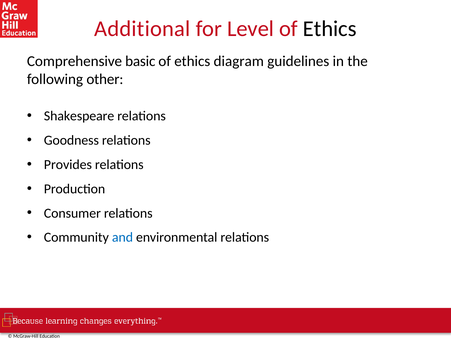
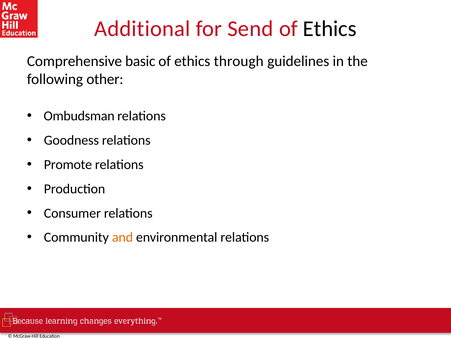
Level: Level -> Send
diagram: diagram -> through
Shakespeare: Shakespeare -> Ombudsman
Provides: Provides -> Promote
and colour: blue -> orange
